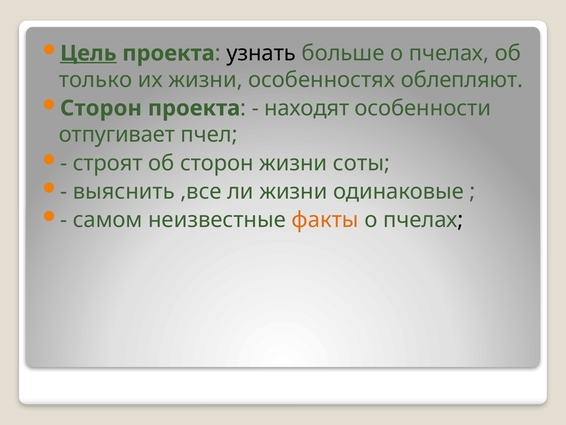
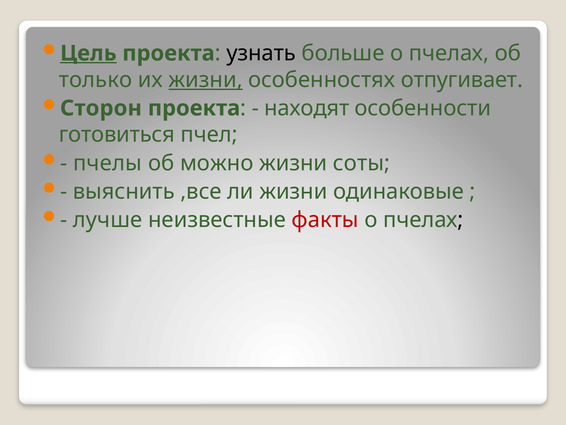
жизни at (206, 80) underline: none -> present
облепляют: облепляют -> отпугивает
отпугивает: отпугивает -> готовиться
строят: строят -> пчелы
об сторон: сторон -> можно
самом: самом -> лучше
факты colour: orange -> red
